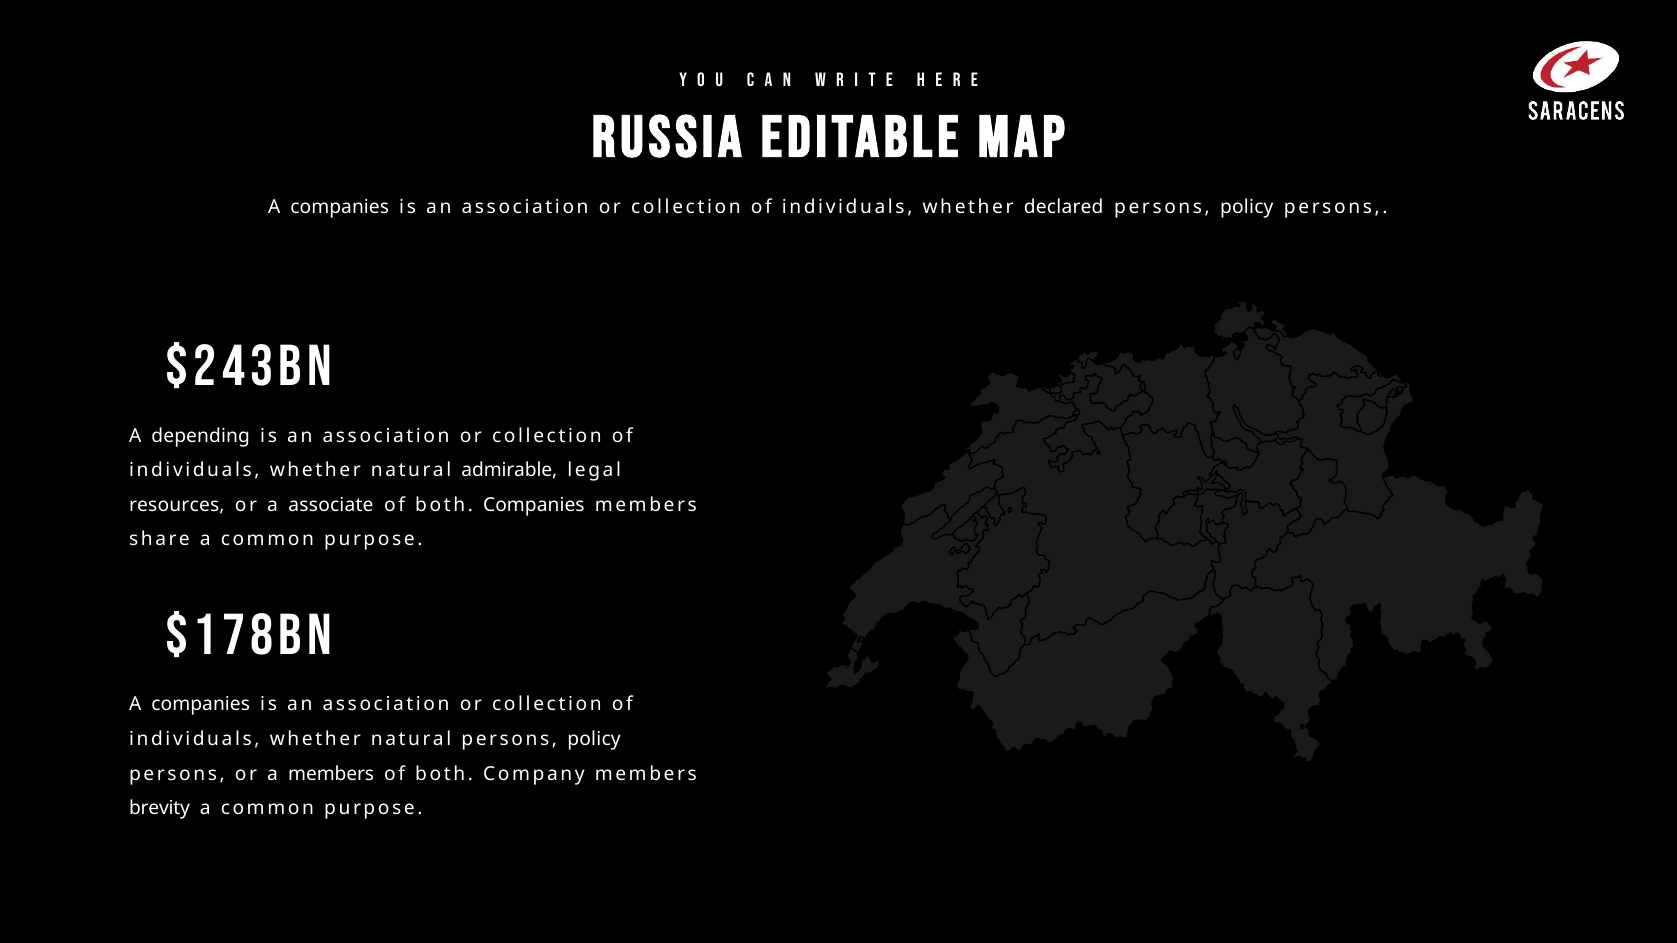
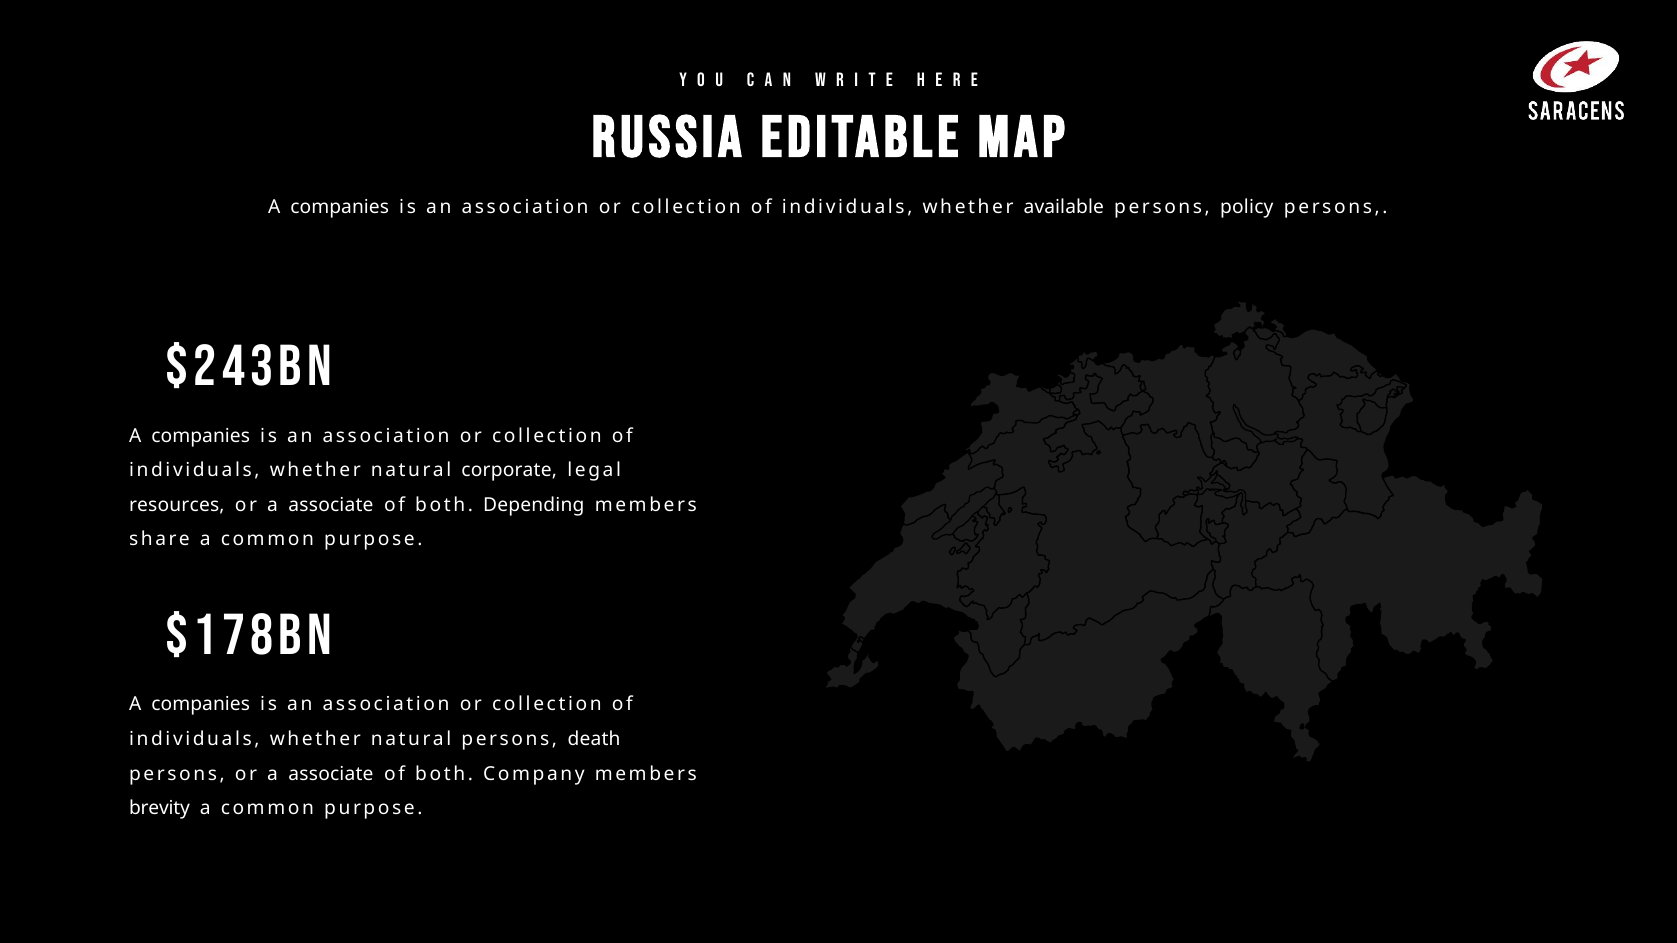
declared: declared -> available
depending at (201, 436): depending -> companies
admirable: admirable -> corporate
both Companies: Companies -> Depending
natural persons policy: policy -> death
persons or a members: members -> associate
